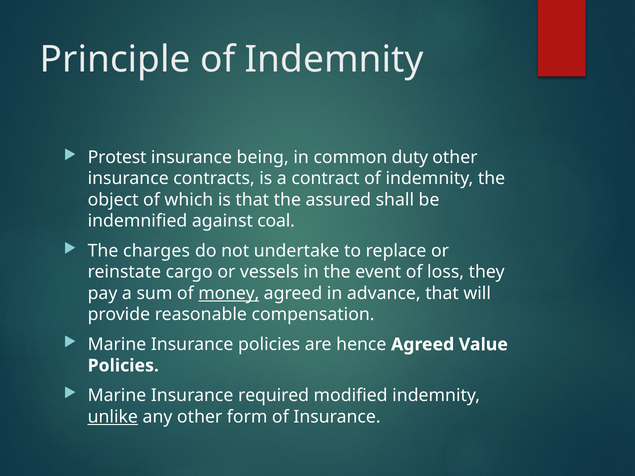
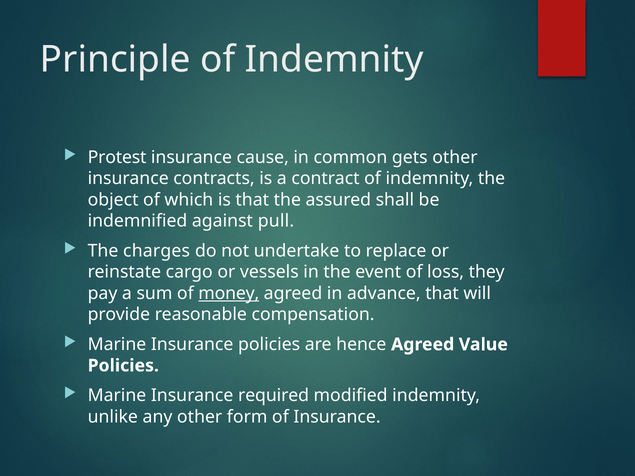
being: being -> cause
duty: duty -> gets
coal: coal -> pull
unlike underline: present -> none
